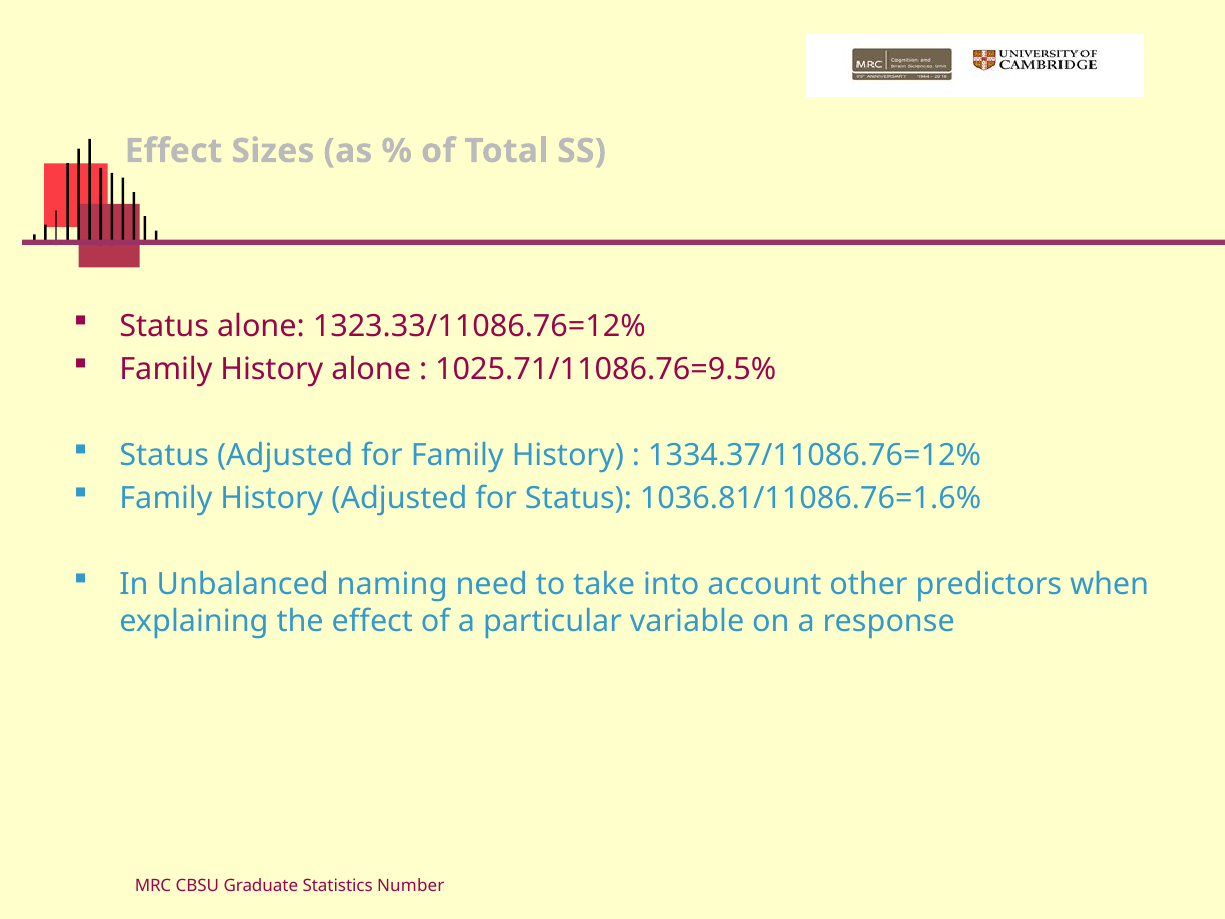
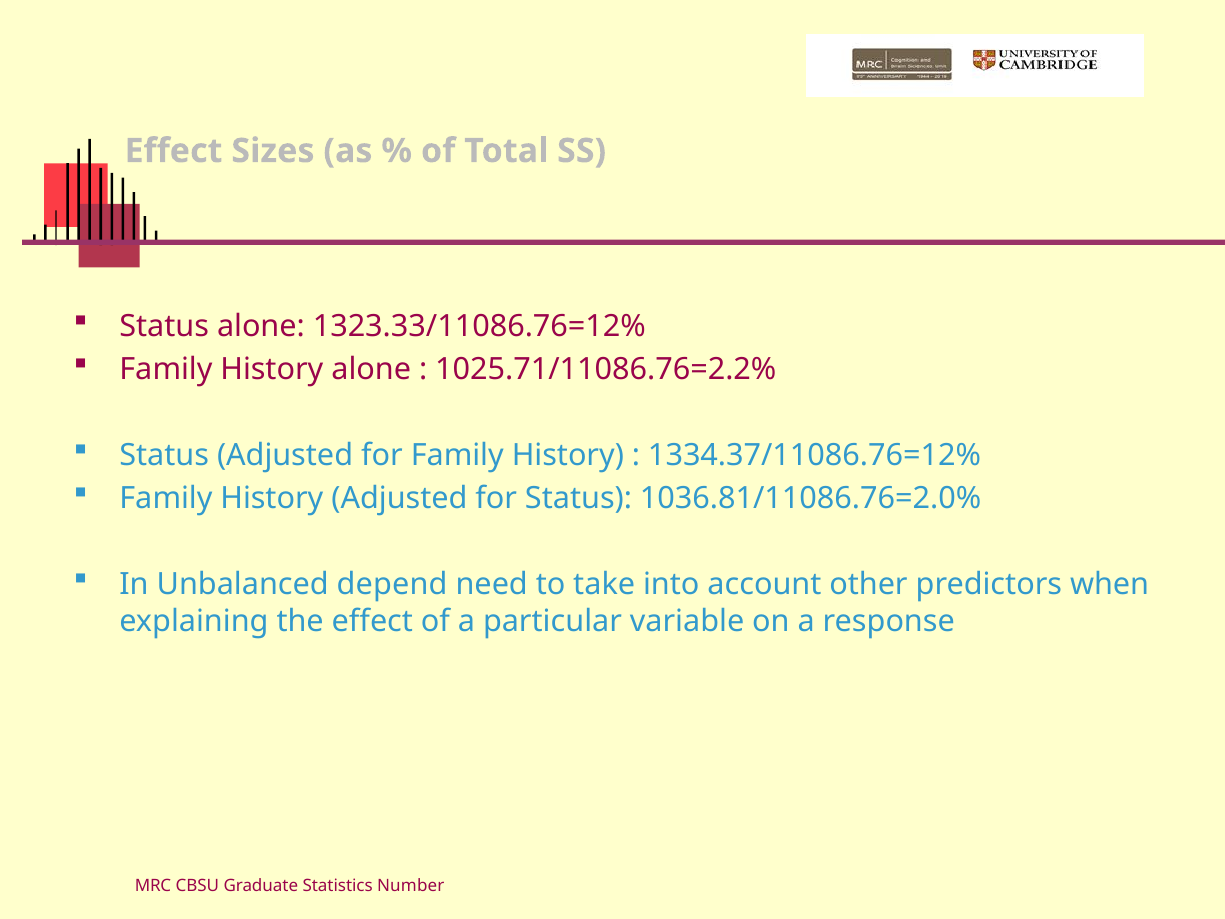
1025.71/11086.76=9.5%: 1025.71/11086.76=9.5% -> 1025.71/11086.76=2.2%
1036.81/11086.76=1.6%: 1036.81/11086.76=1.6% -> 1036.81/11086.76=2.0%
naming: naming -> depend
